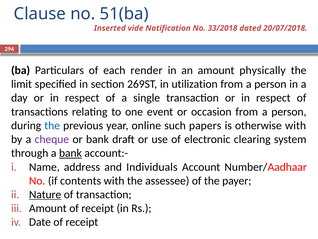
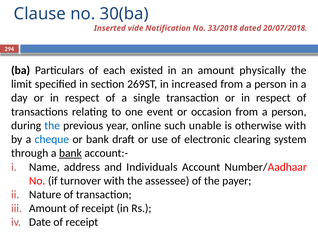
51(ba: 51(ba -> 30(ba
render: render -> existed
utilization: utilization -> increased
papers: papers -> unable
cheque colour: purple -> blue
contents: contents -> turnover
Nature underline: present -> none
